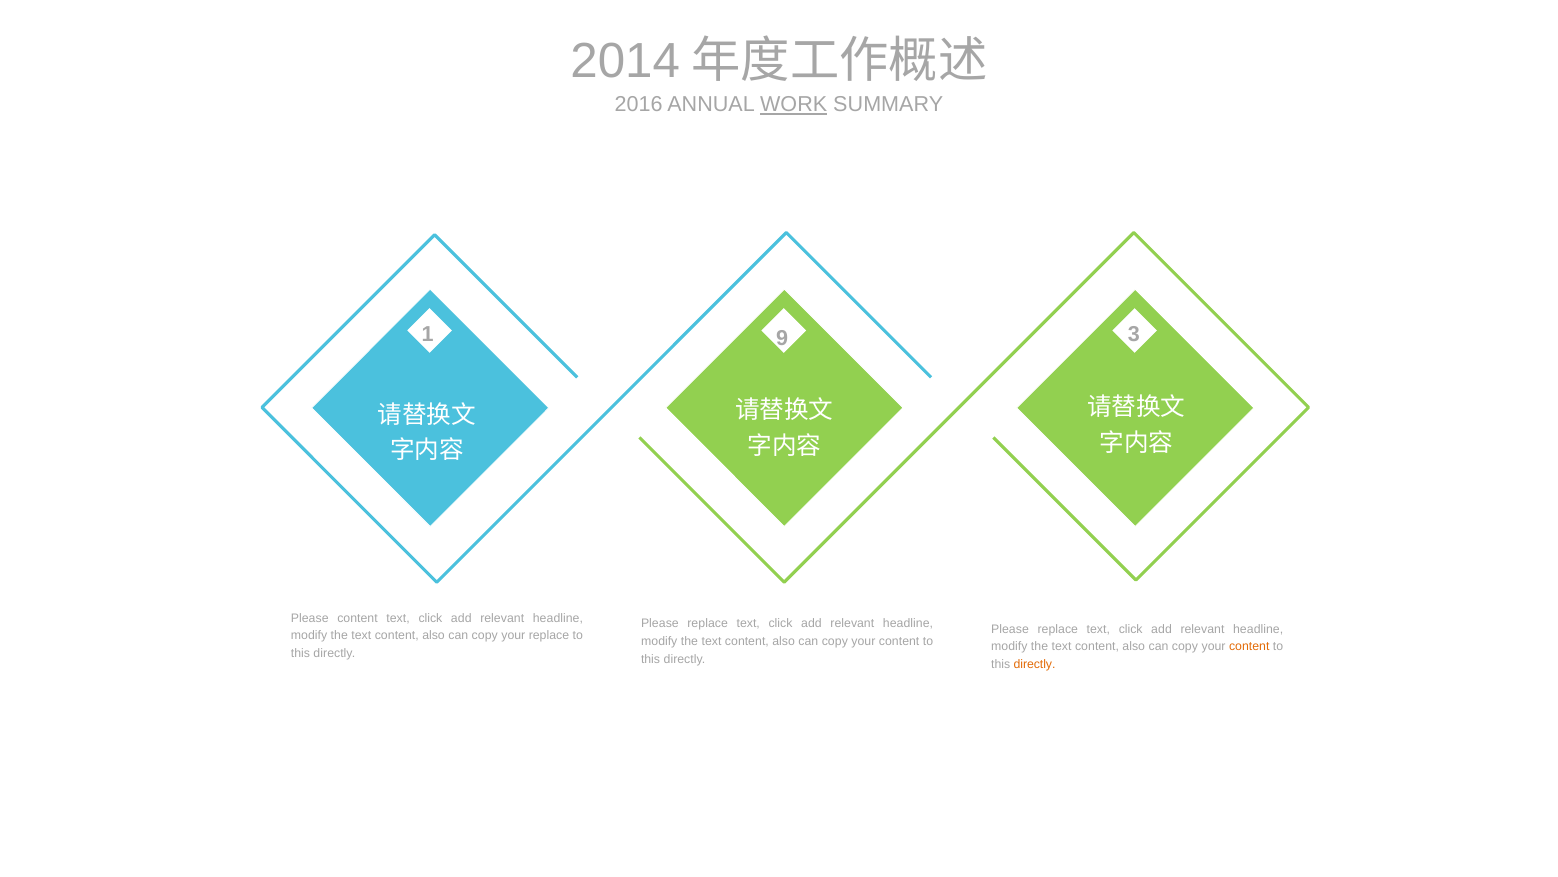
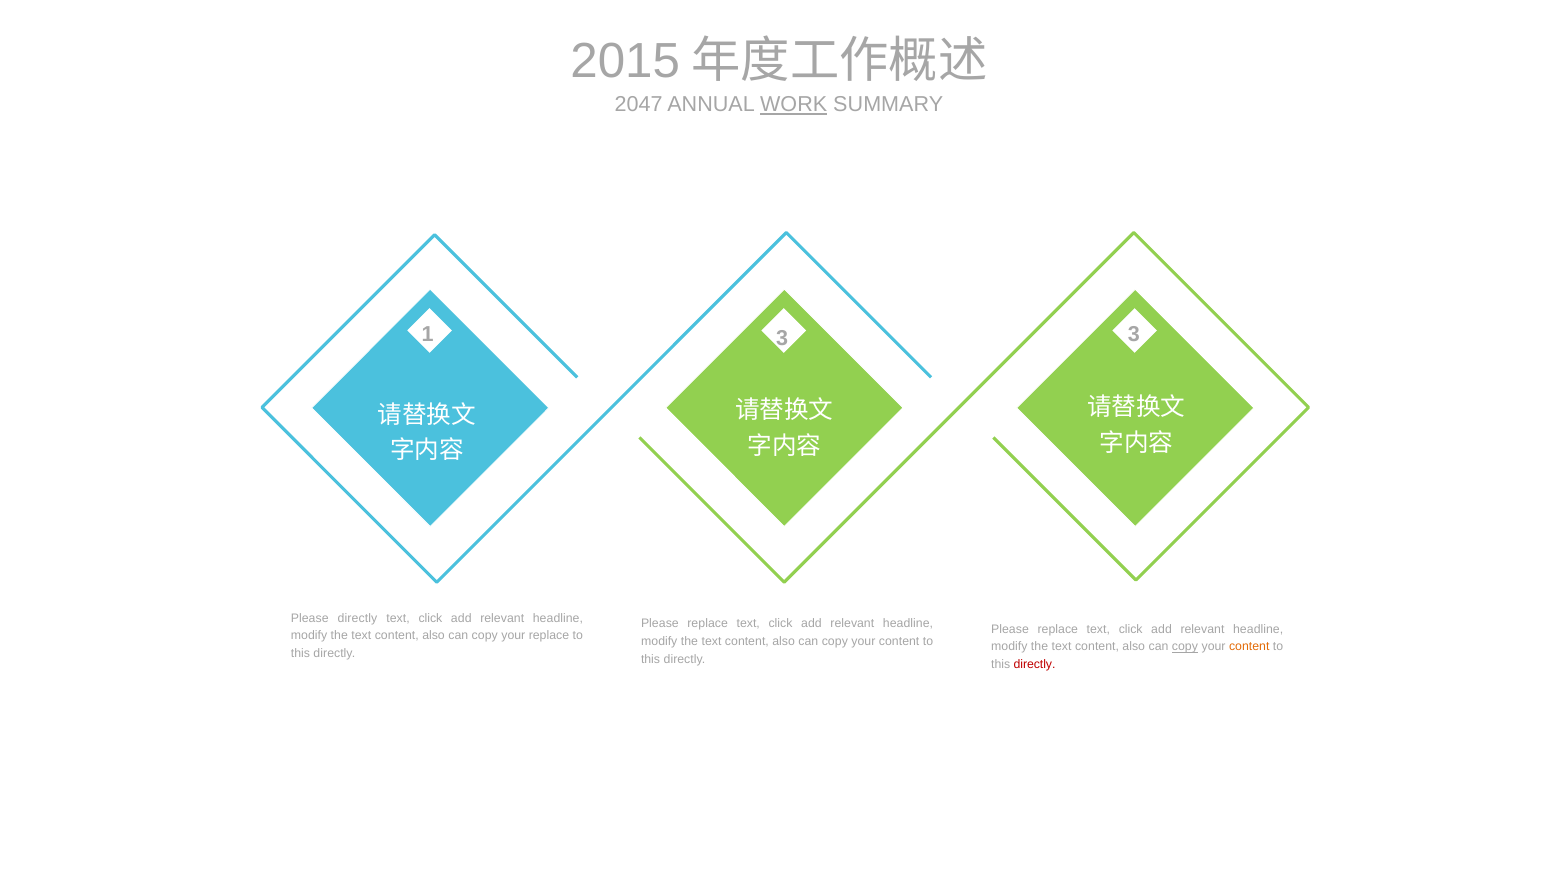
2014: 2014 -> 2015
2016: 2016 -> 2047
1 9: 9 -> 3
Please content: content -> directly
copy at (1185, 646) underline: none -> present
directly at (1035, 664) colour: orange -> red
